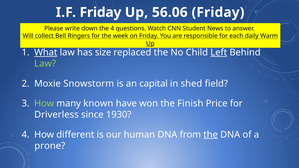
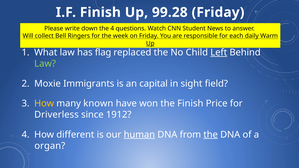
I.F Friday: Friday -> Finish
56.06: 56.06 -> 99.28
What underline: present -> none
size: size -> flag
Snowstorm: Snowstorm -> Immigrants
shed: shed -> sight
How at (44, 104) colour: light green -> yellow
1930: 1930 -> 1912
human underline: none -> present
prone: prone -> organ
